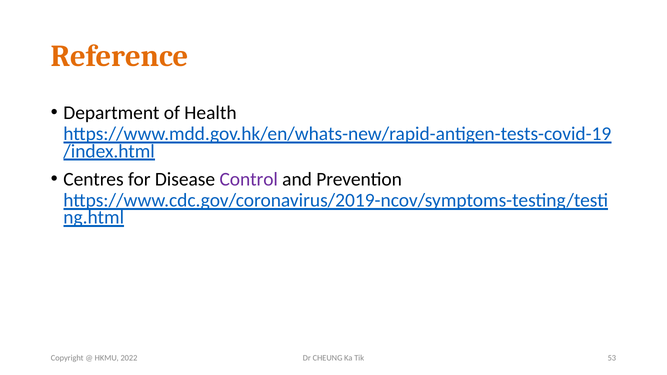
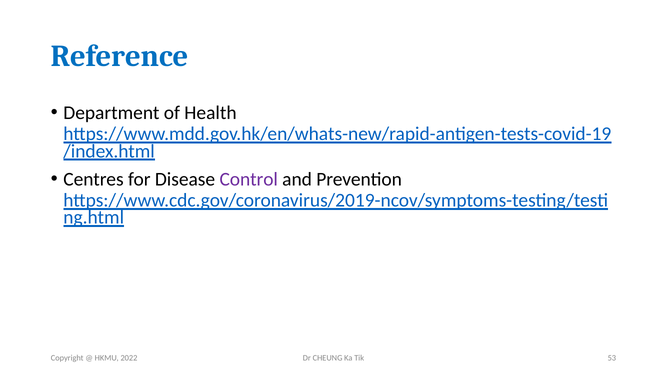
Reference colour: orange -> blue
